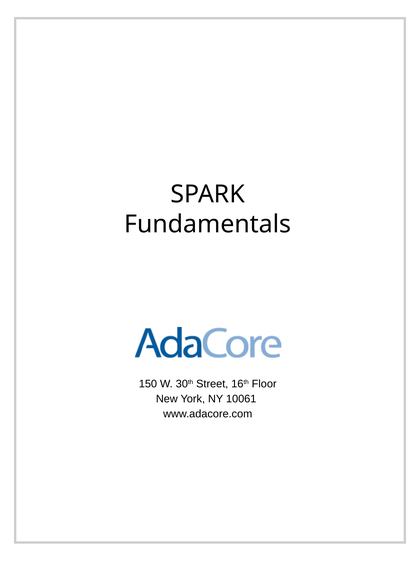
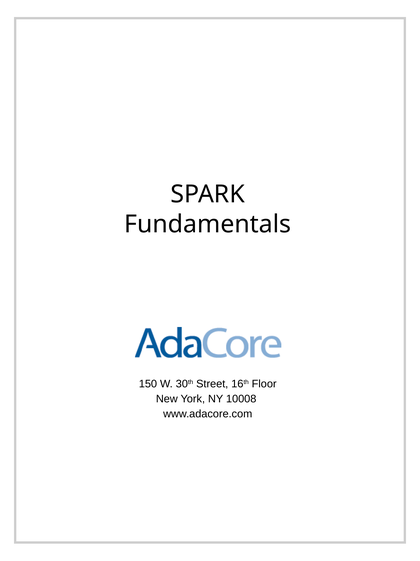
10061: 10061 -> 10008
